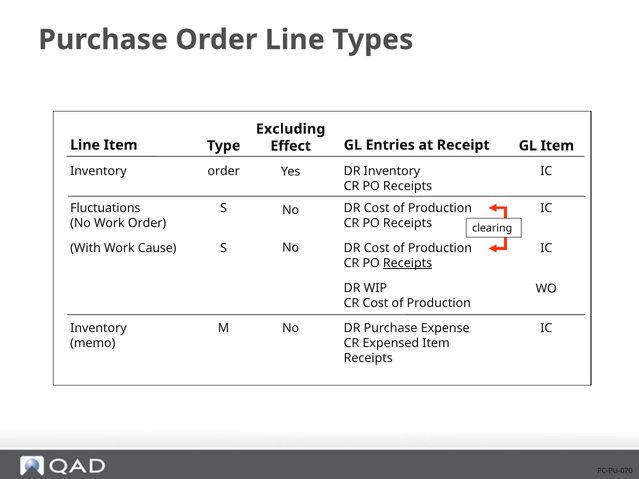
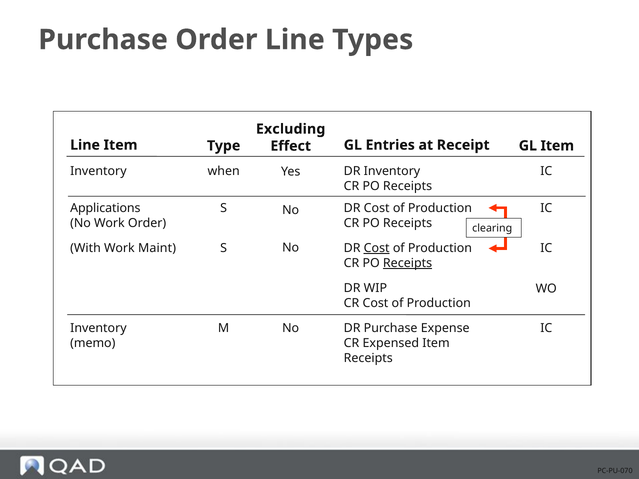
order at (224, 171): order -> when
Fluctuations: Fluctuations -> Applications
Cost at (377, 248) underline: none -> present
Cause: Cause -> Maint
